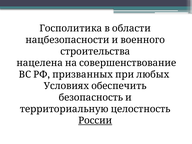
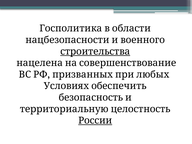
строительства underline: none -> present
